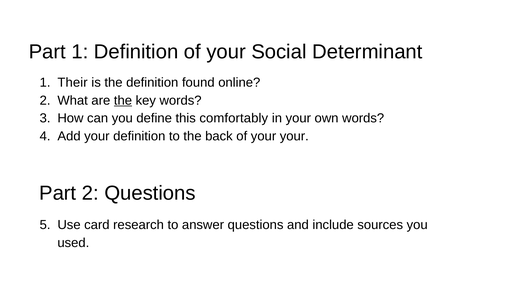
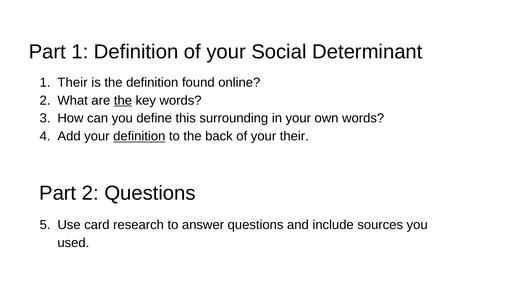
comfortably: comfortably -> surrounding
definition at (139, 137) underline: none -> present
your your: your -> their
